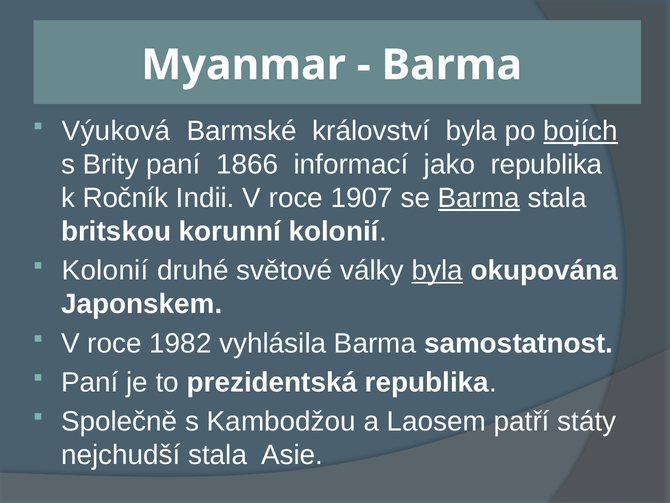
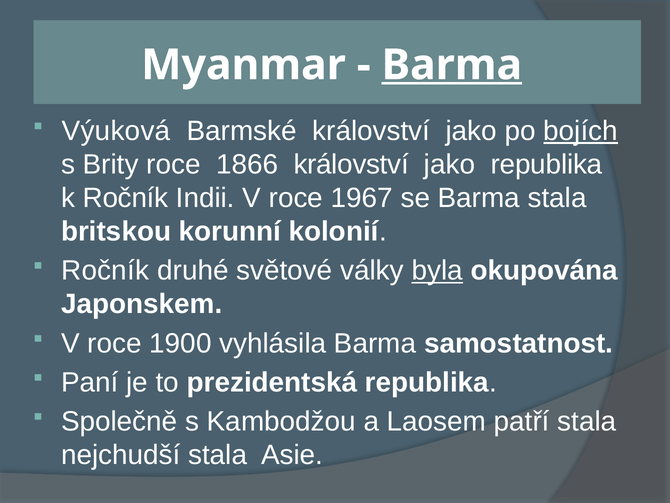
Barma at (452, 65) underline: none -> present
Barmské království byla: byla -> jako
Brity paní: paní -> roce
1866 informací: informací -> království
1907: 1907 -> 1967
Barma at (479, 198) underline: present -> none
Kolonií at (105, 270): Kolonií -> Ročník
1982: 1982 -> 1900
patří státy: státy -> stala
